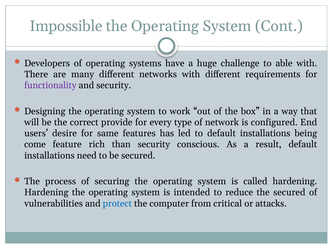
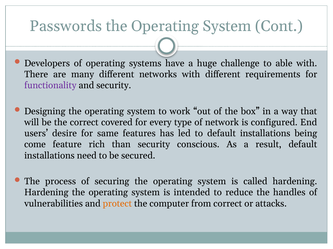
Impossible: Impossible -> Passwords
provide: provide -> covered
the secured: secured -> handles
protect colour: blue -> orange
from critical: critical -> correct
